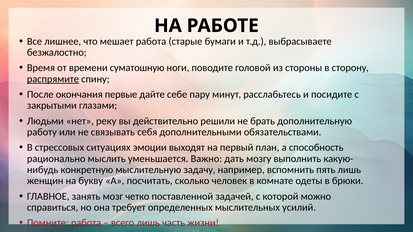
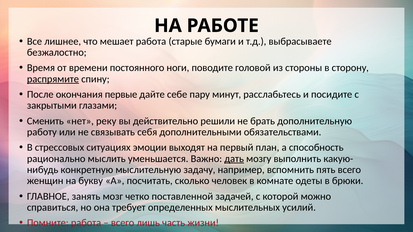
суматошную: суматошную -> постоянного
Людьми: Людьми -> Сменить
дать underline: none -> present
пять лишь: лишь -> всего
